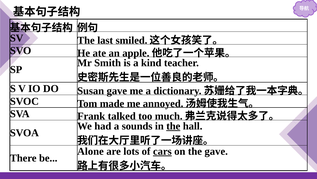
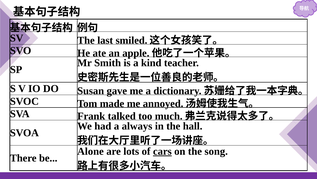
sounds: sounds -> always
the at (173, 126) underline: present -> none
the gave: gave -> song
